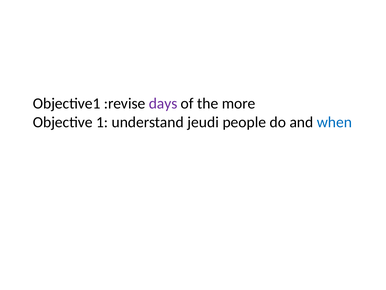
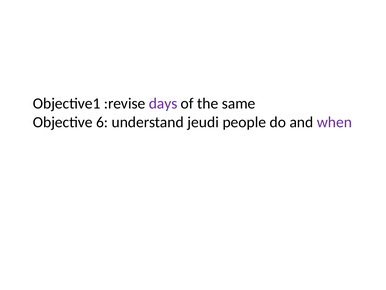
more: more -> same
1: 1 -> 6
when colour: blue -> purple
